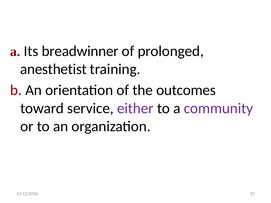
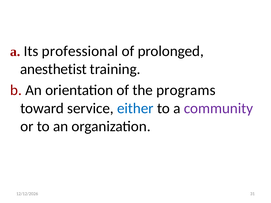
breadwinner: breadwinner -> professional
outcomes: outcomes -> programs
either colour: purple -> blue
